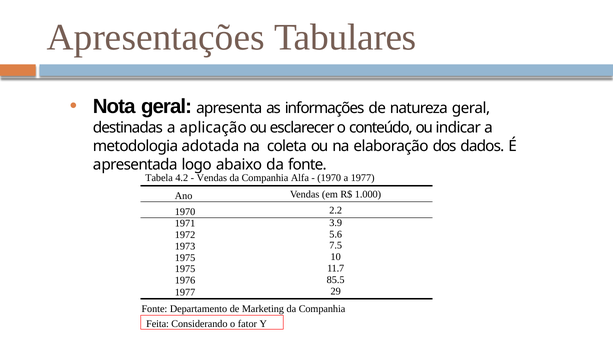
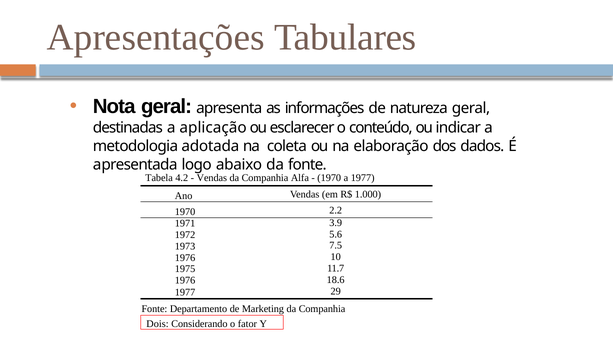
1975 at (185, 258): 1975 -> 1976
85.5: 85.5 -> 18.6
Feita: Feita -> Dois
